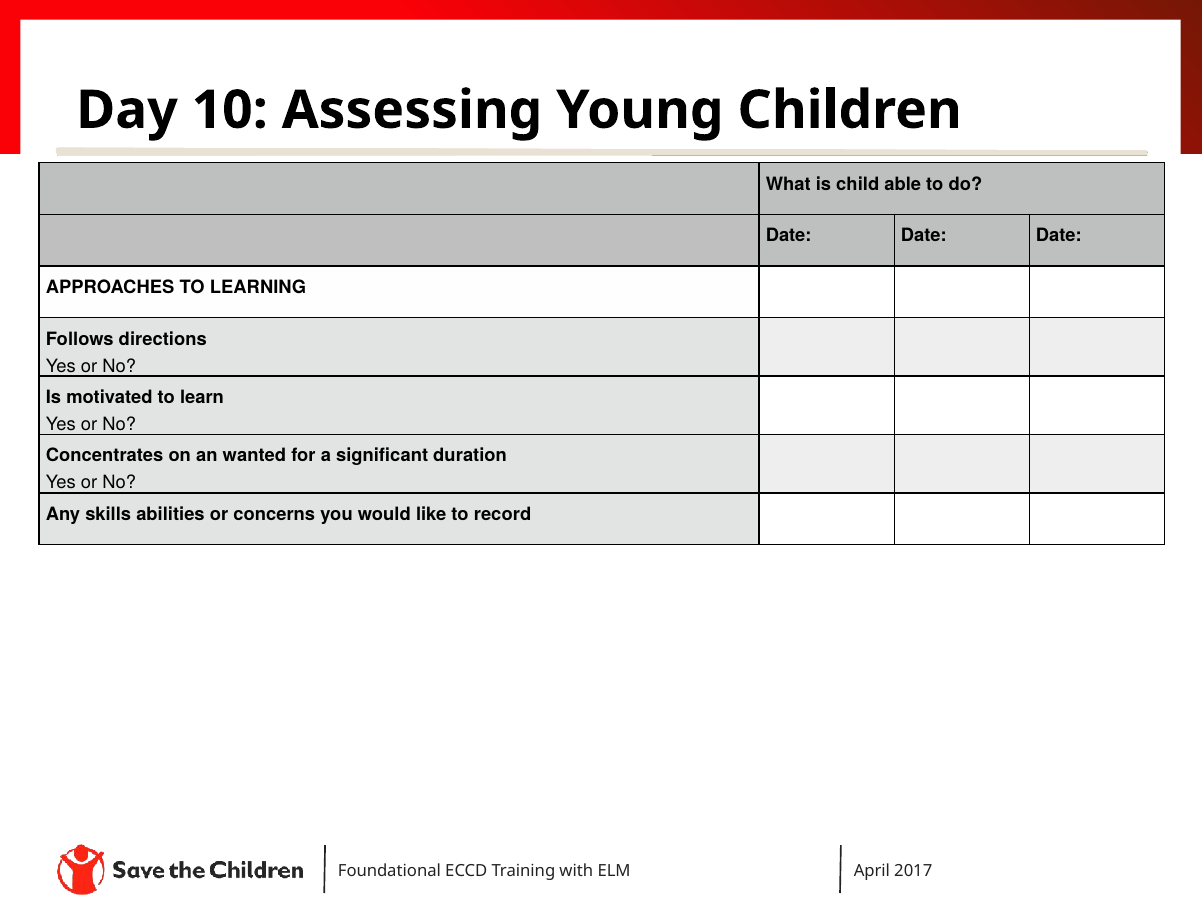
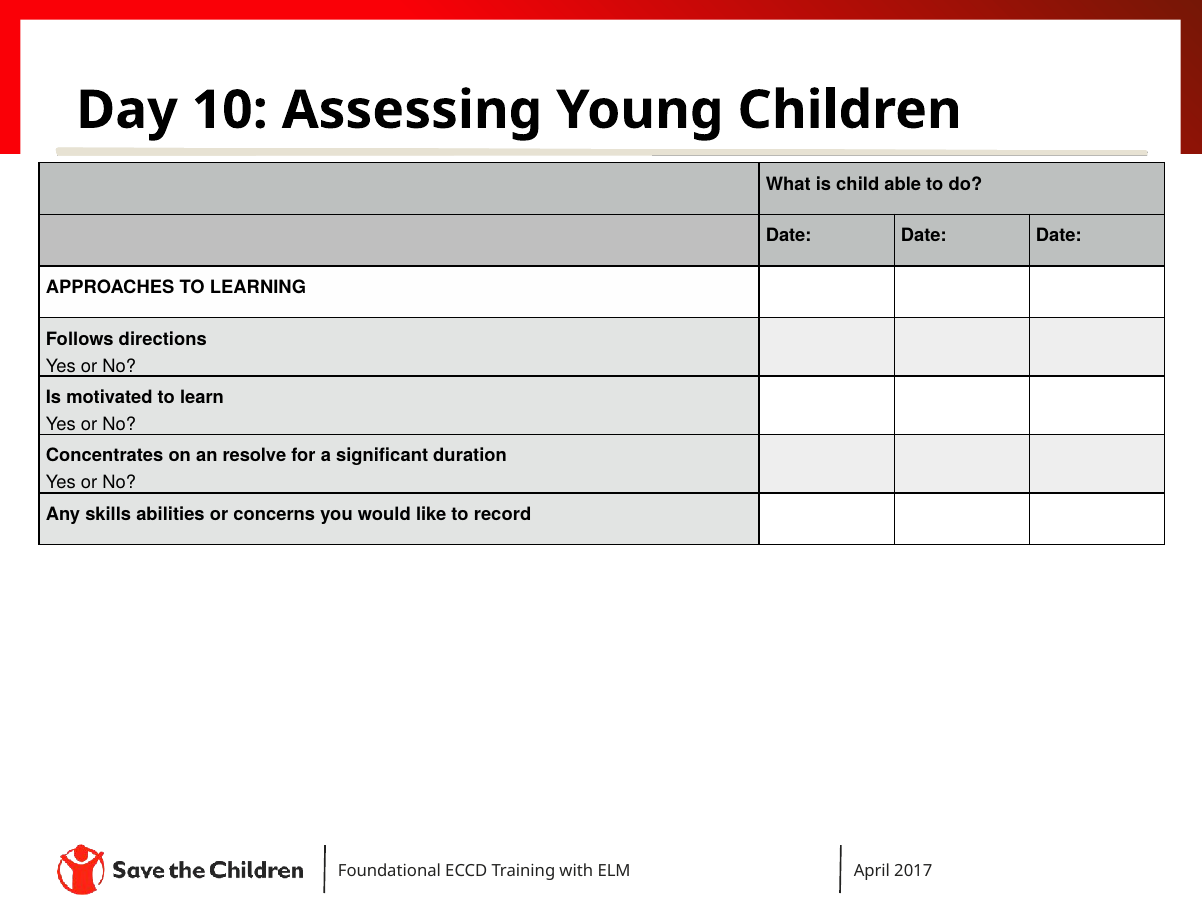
wanted: wanted -> resolve
